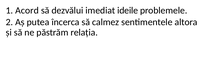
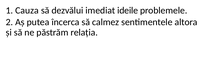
Acord: Acord -> Cauza
